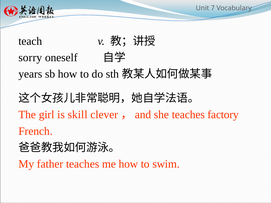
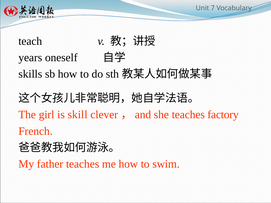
sorry: sorry -> years
years: years -> skills
